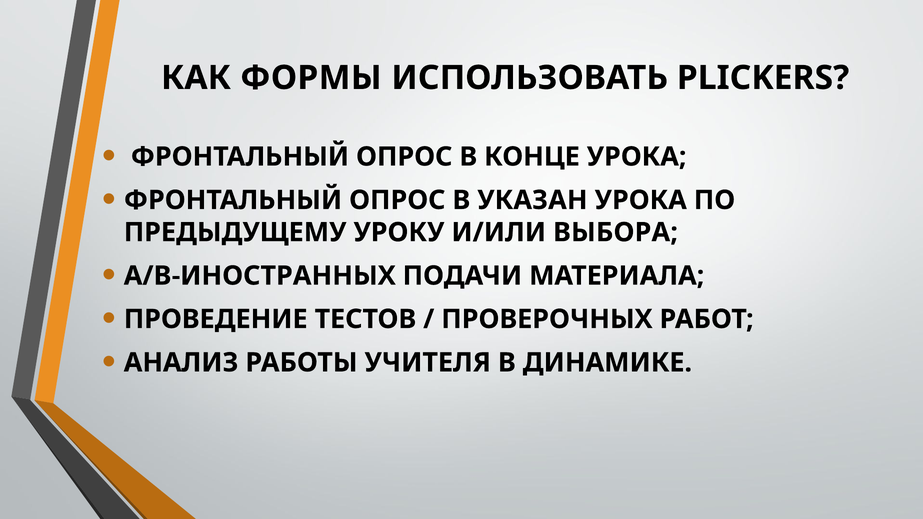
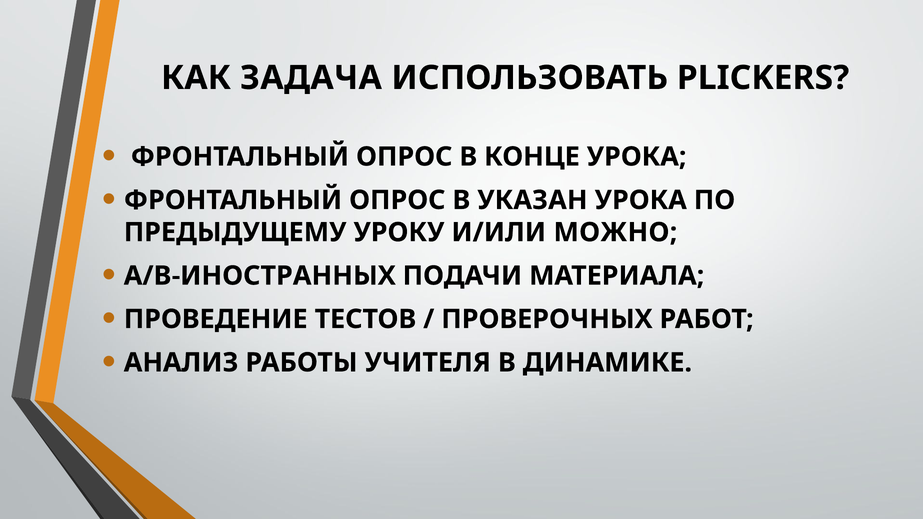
ФОРМЫ: ФОРМЫ -> ЗАДАЧА
ВЫБОРА: ВЫБОРА -> МОЖНО
